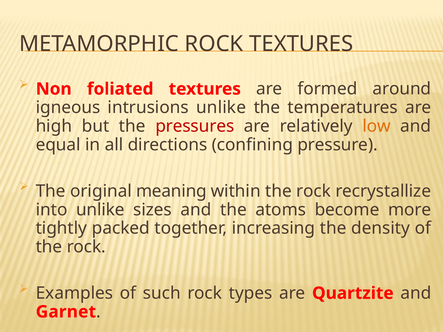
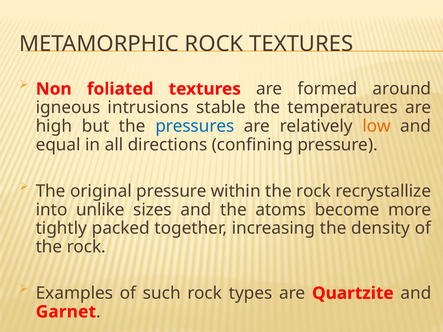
intrusions unlike: unlike -> stable
pressures colour: red -> blue
original meaning: meaning -> pressure
